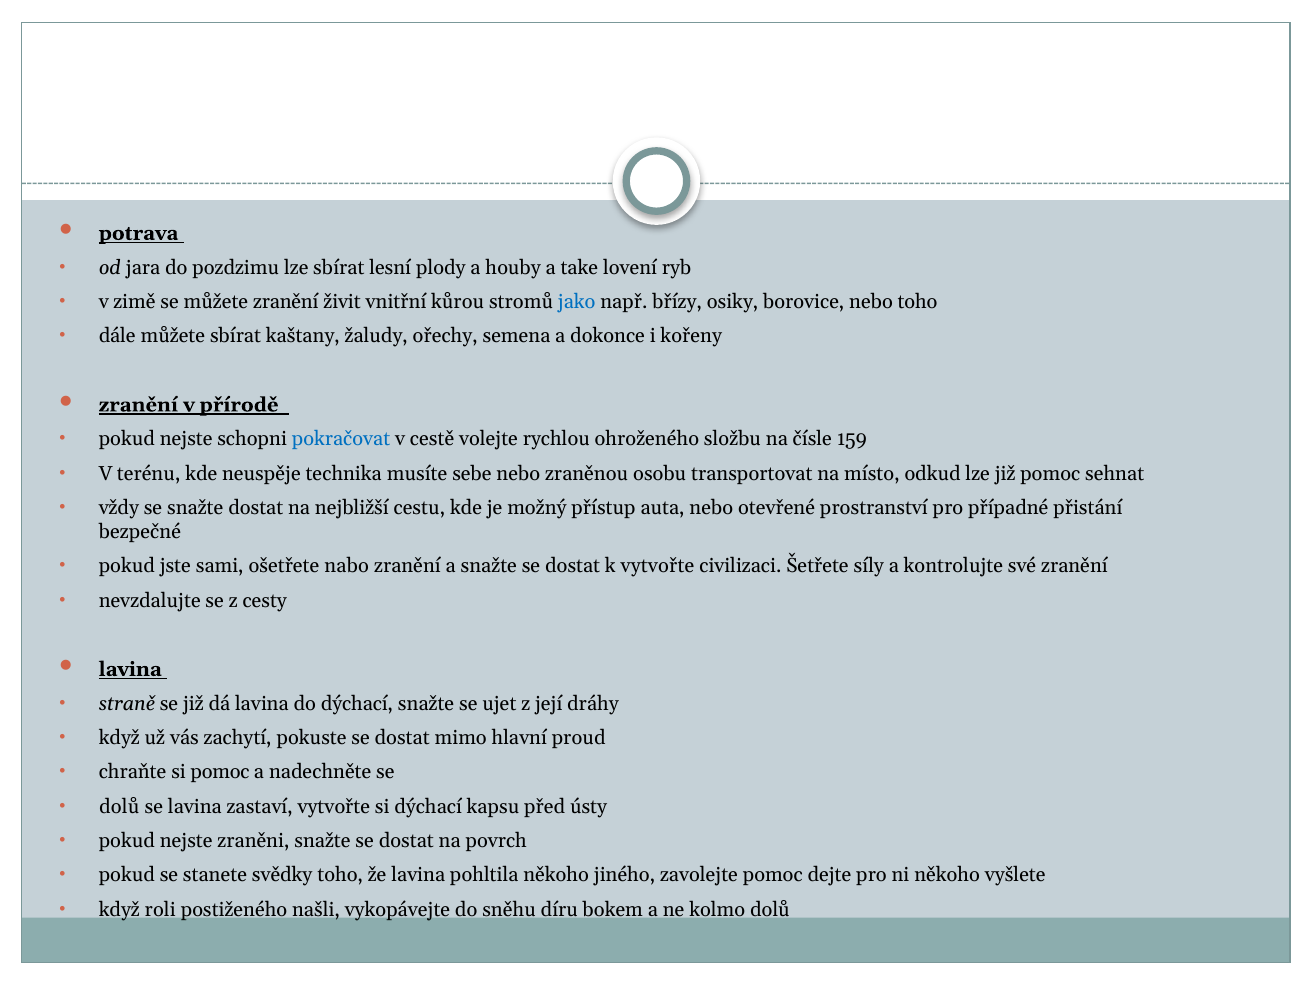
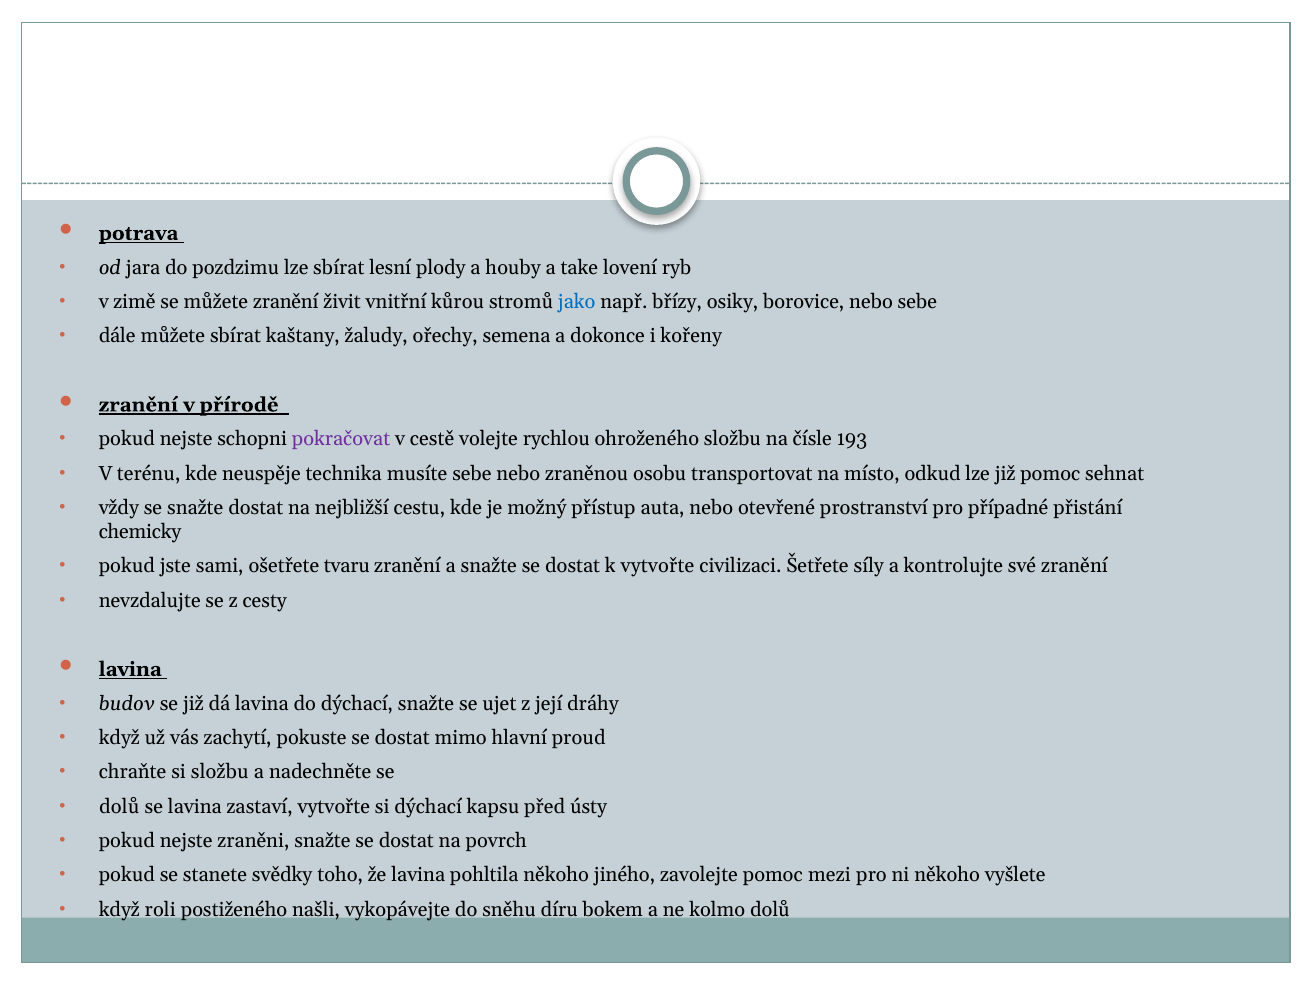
nebo toho: toho -> sebe
pokračovat colour: blue -> purple
159: 159 -> 193
bezpečné: bezpečné -> chemicky
nabo: nabo -> tvaru
straně: straně -> budov
si pomoc: pomoc -> složbu
dejte: dejte -> mezi
